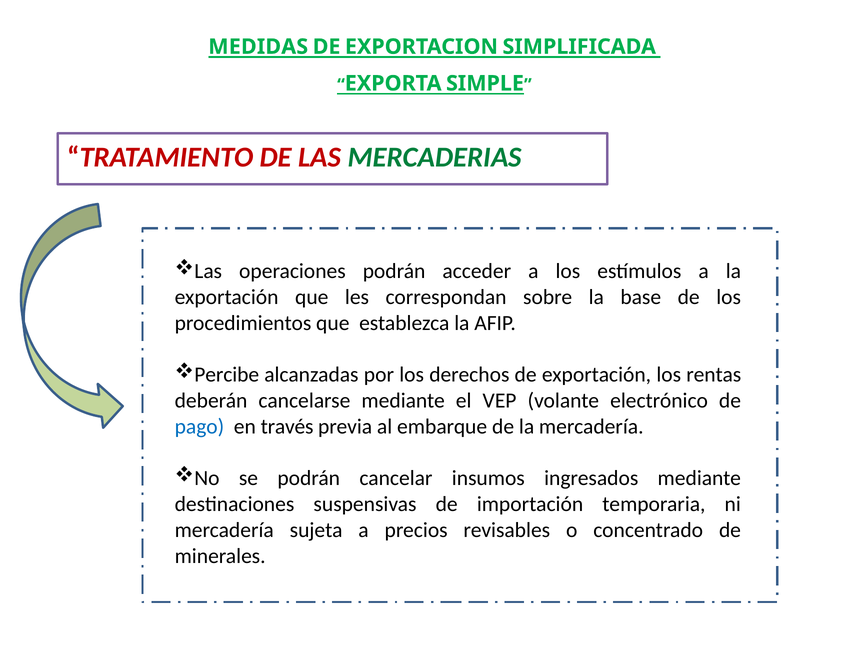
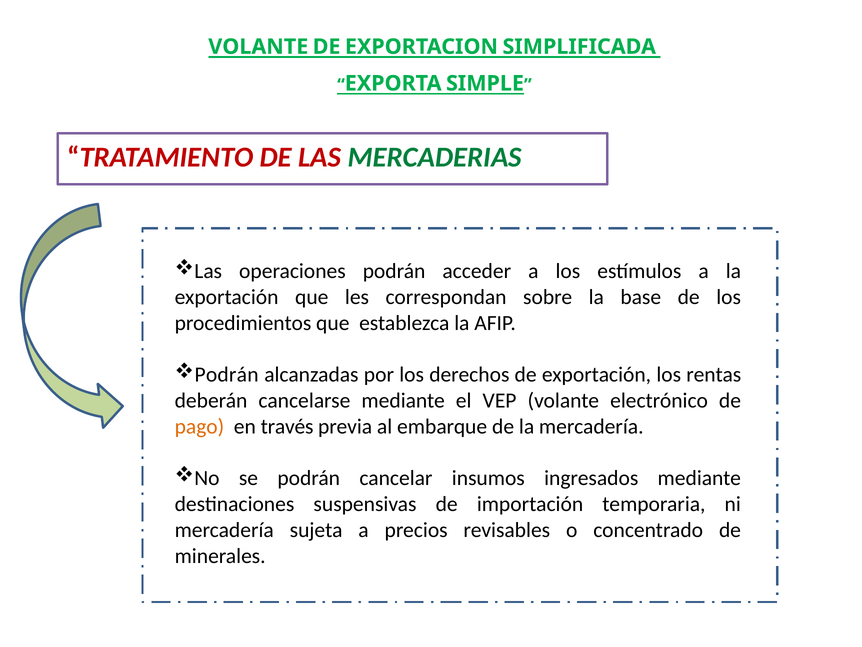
MEDIDAS at (258, 47): MEDIDAS -> VOLANTE
Percibe at (227, 374): Percibe -> Podrán
pago colour: blue -> orange
